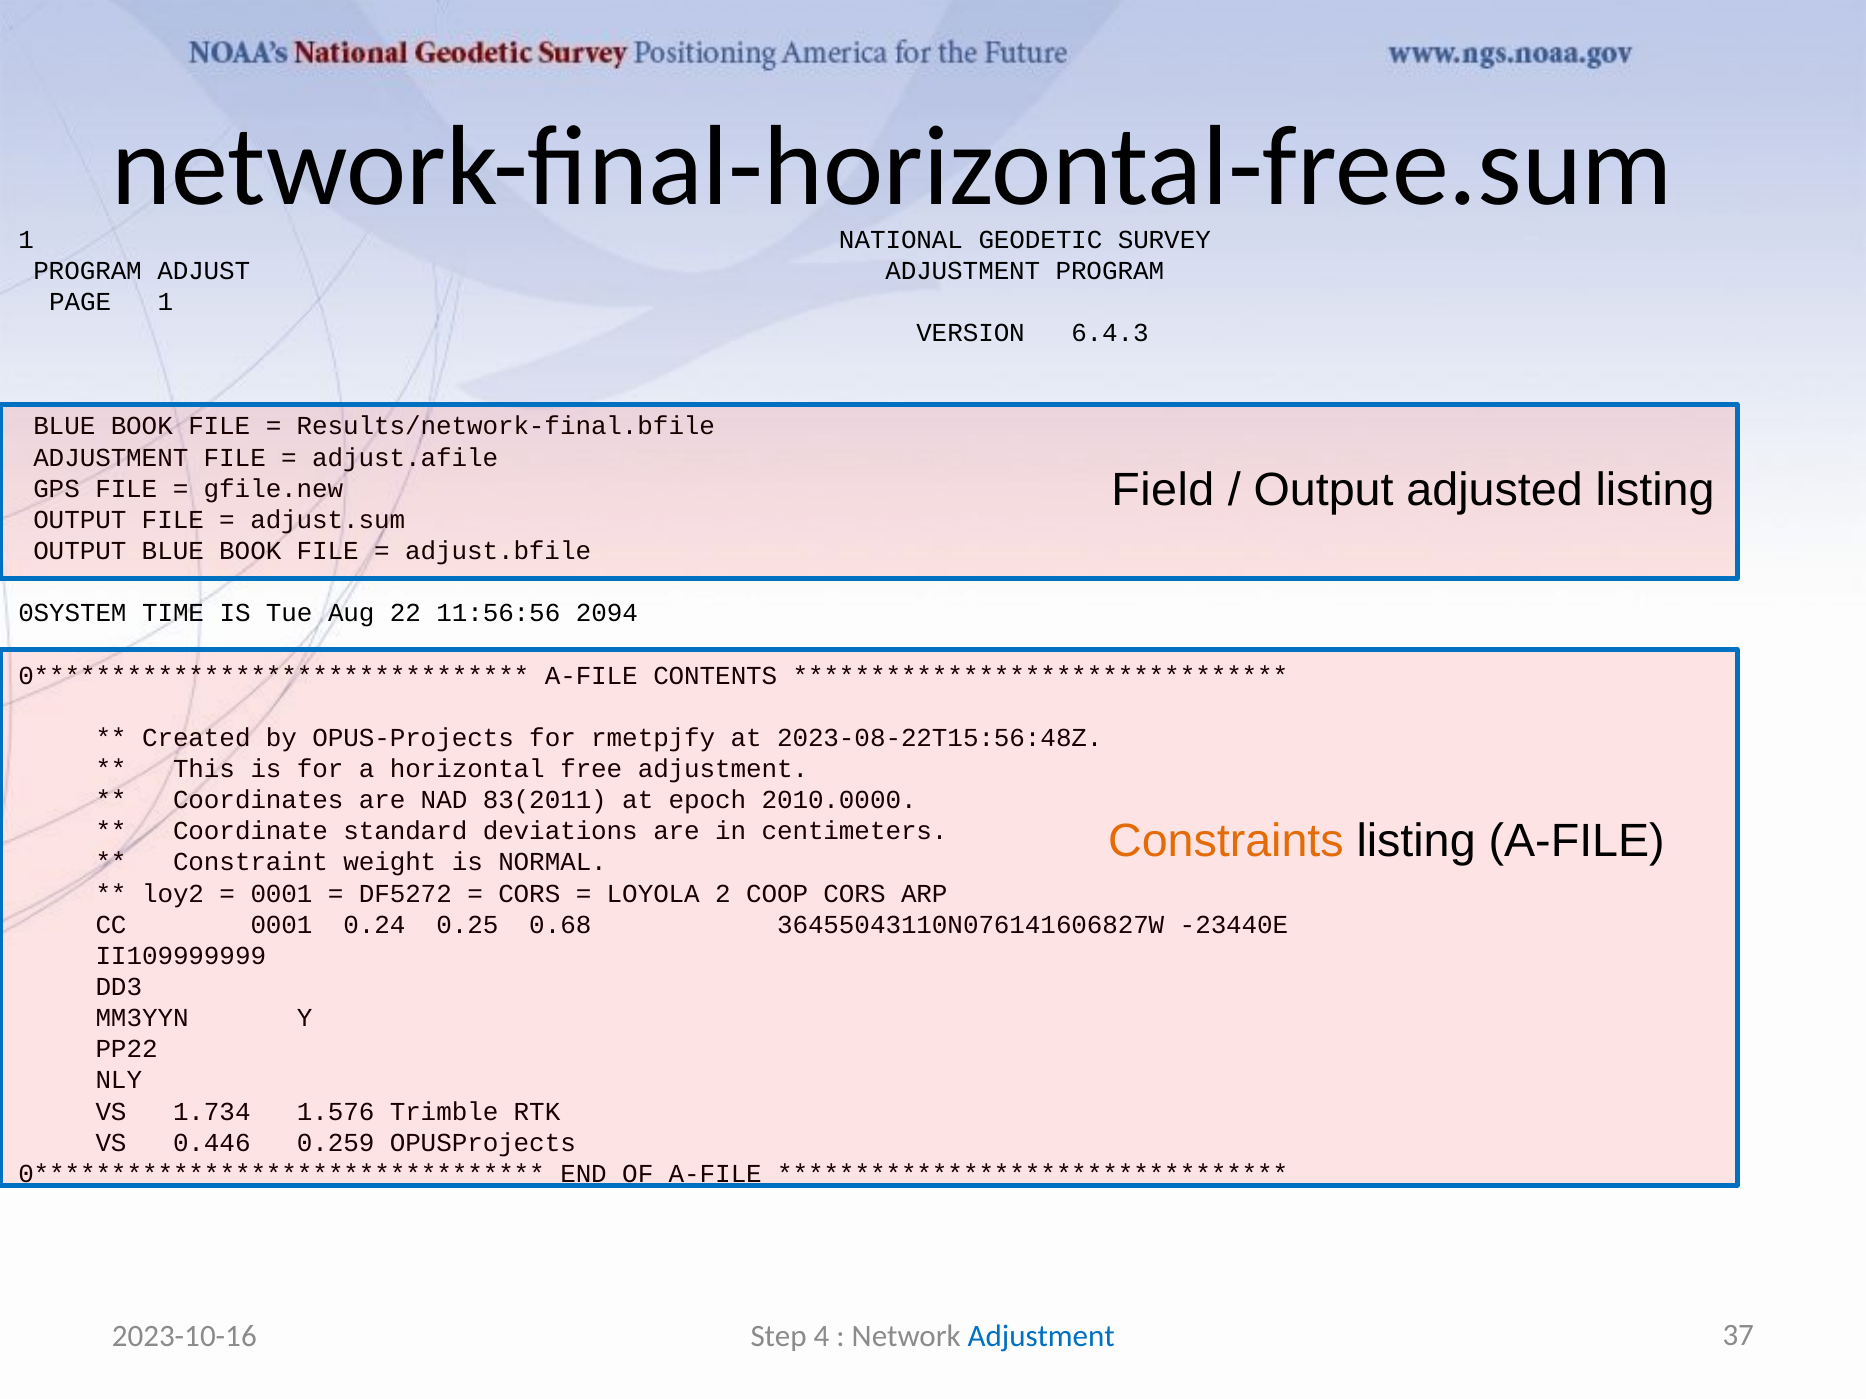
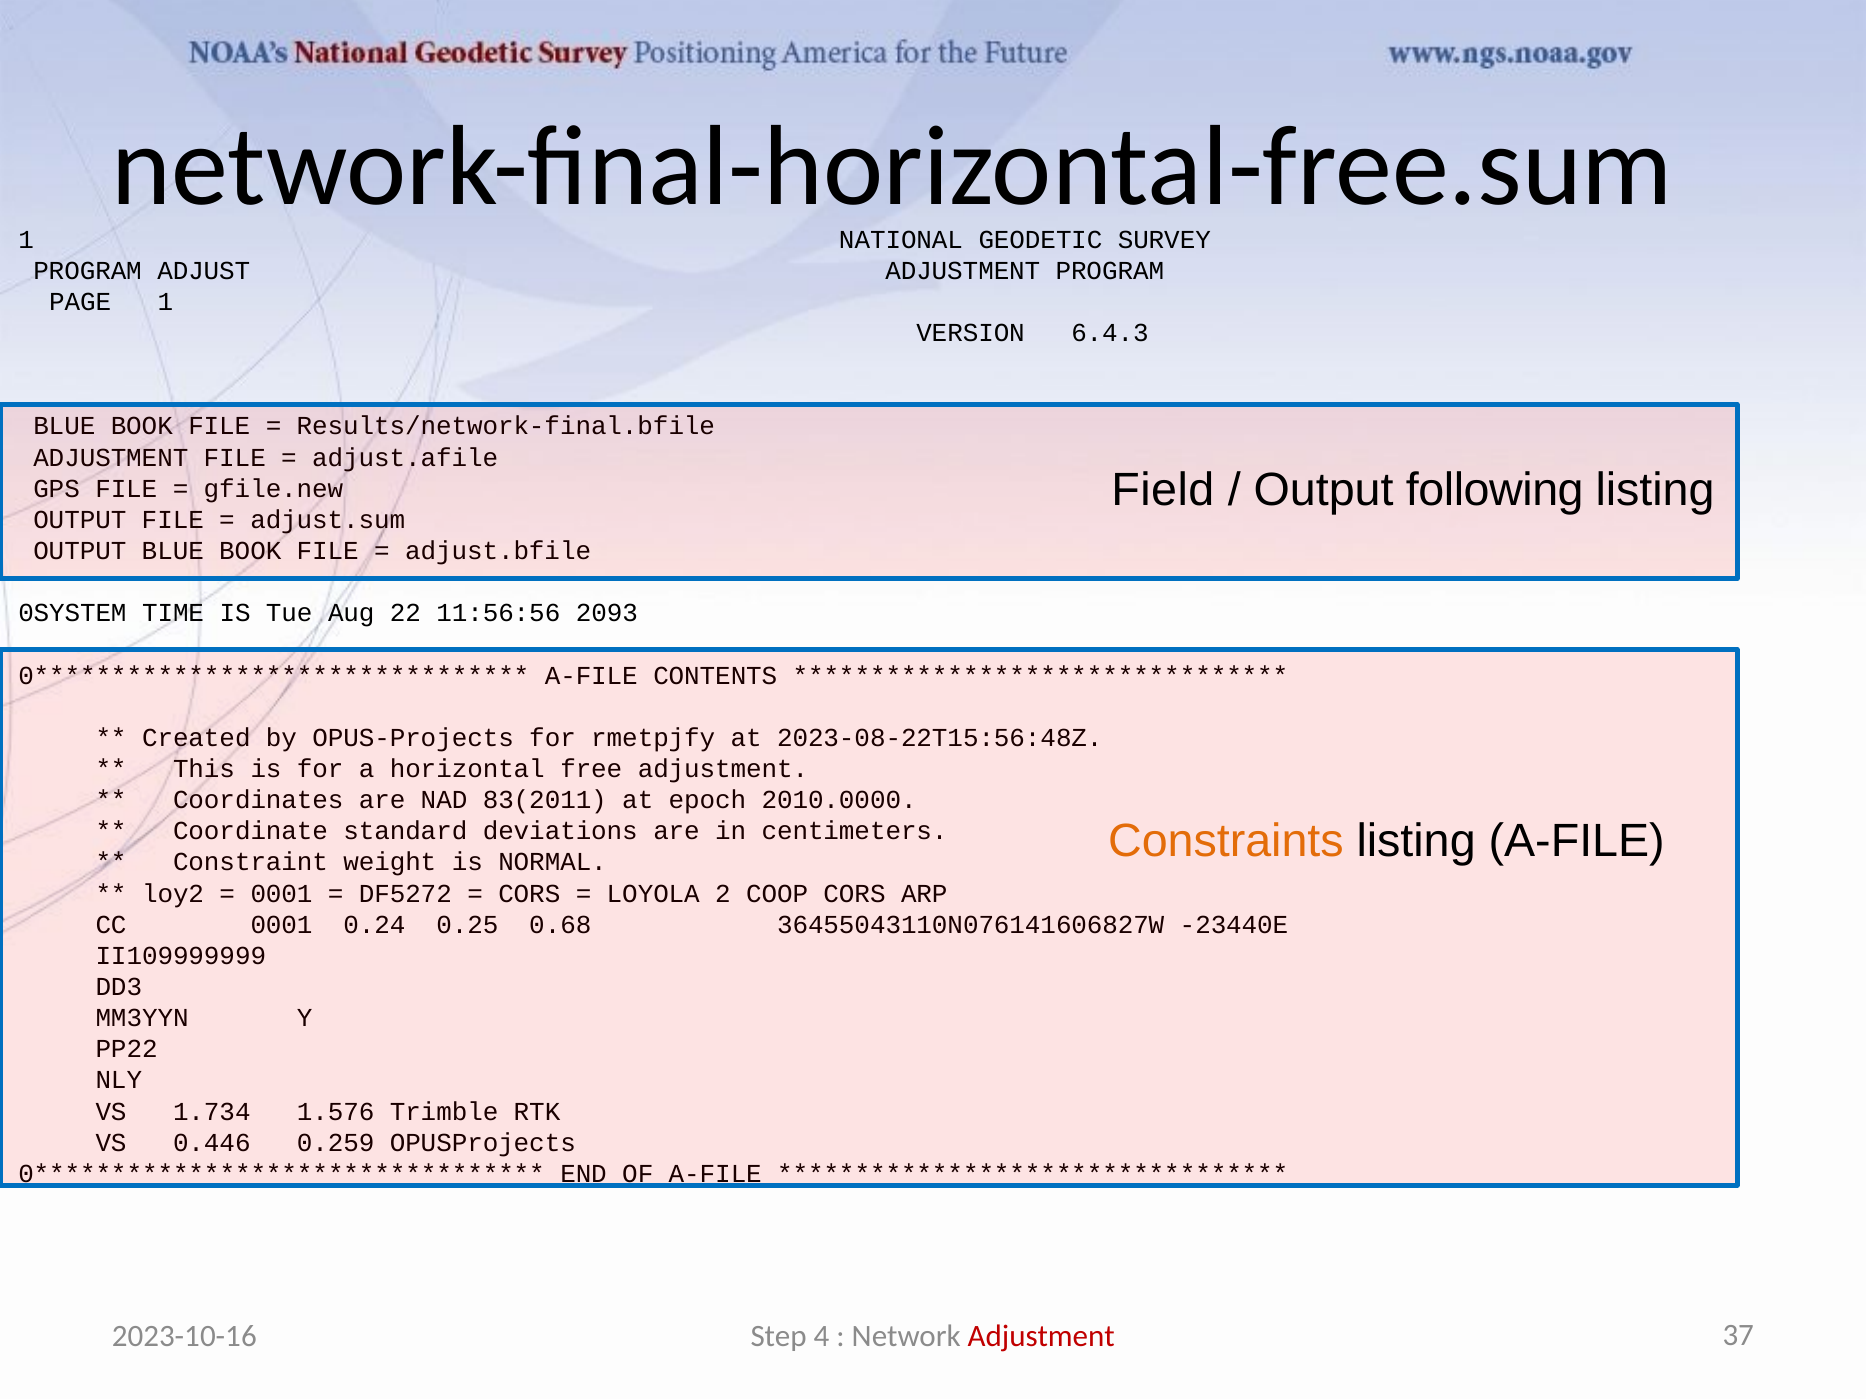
adjusted: adjusted -> following
2094: 2094 -> 2093
Adjustment at (1041, 1336) colour: blue -> red
